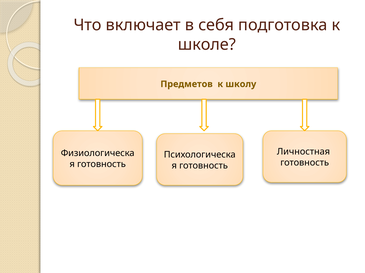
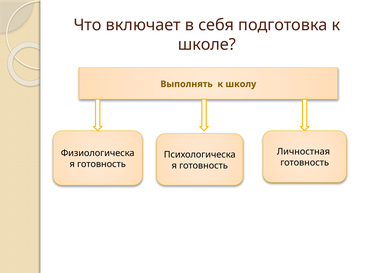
Предметов: Предметов -> Выполнять
